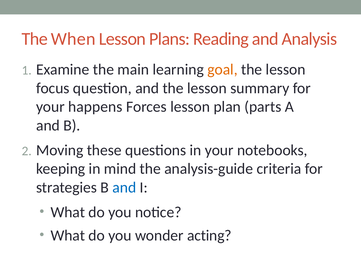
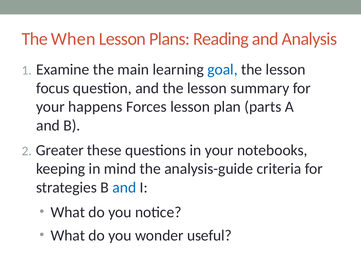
goal colour: orange -> blue
Moving: Moving -> Greater
acting: acting -> useful
